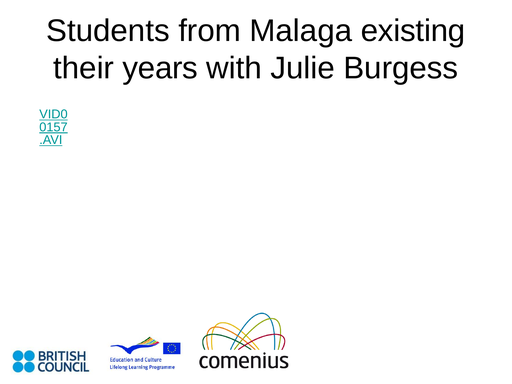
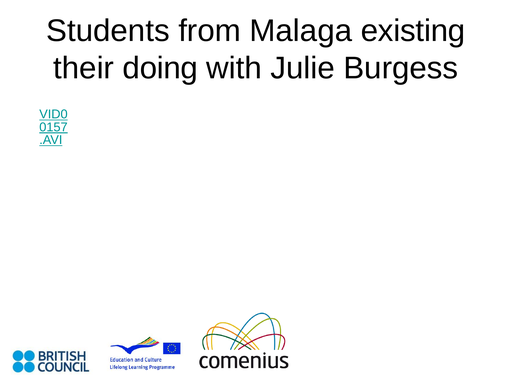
years: years -> doing
